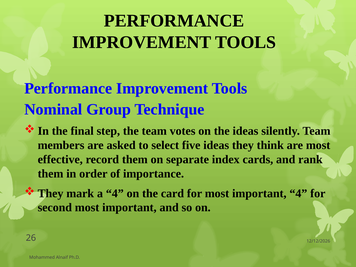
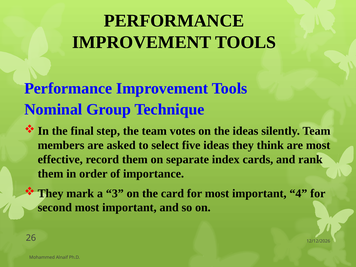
a 4: 4 -> 3
